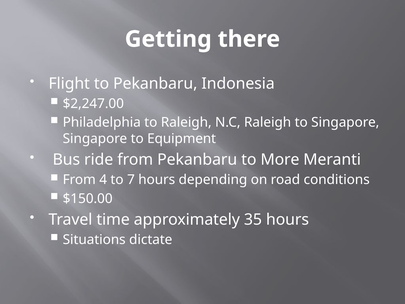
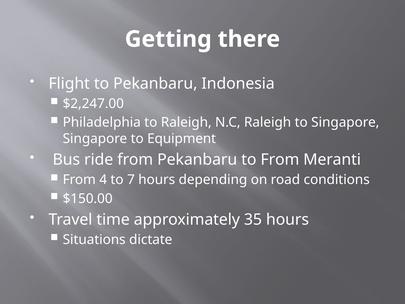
to More: More -> From
